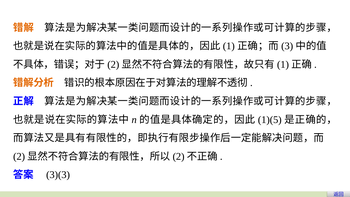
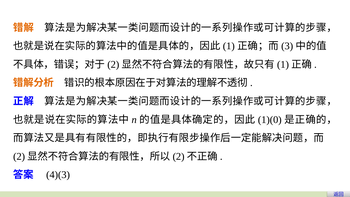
1)(5: 1)(5 -> 1)(0
3)(3: 3)(3 -> 4)(3
